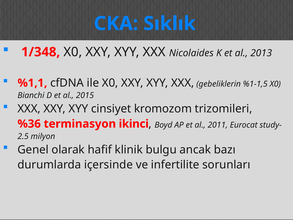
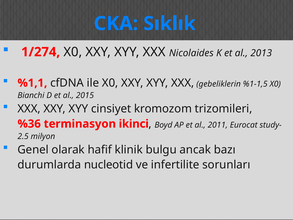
1/348: 1/348 -> 1/274
içersinde: içersinde -> nucleotid
